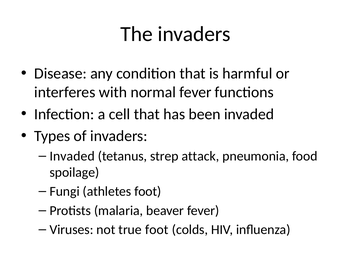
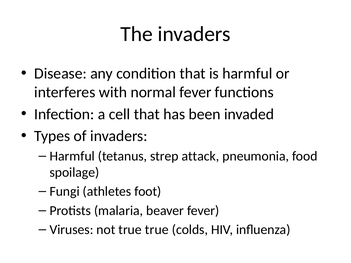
Invaded at (72, 156): Invaded -> Harmful
true foot: foot -> true
